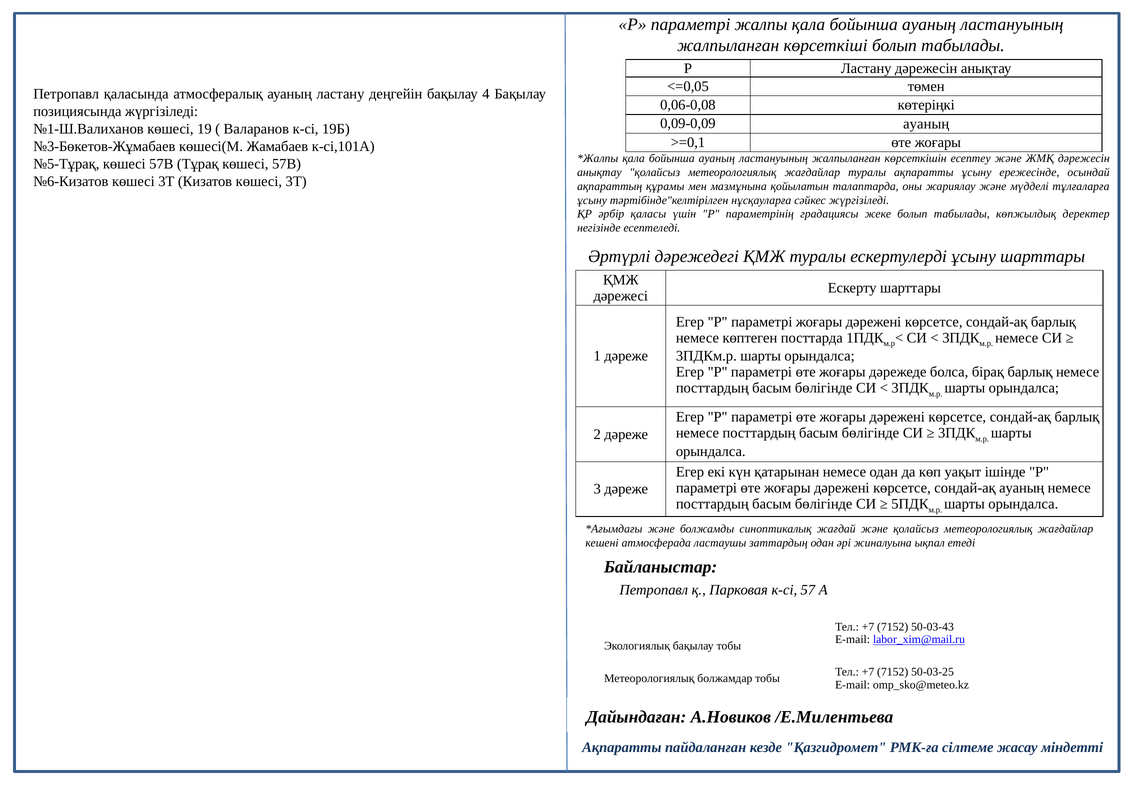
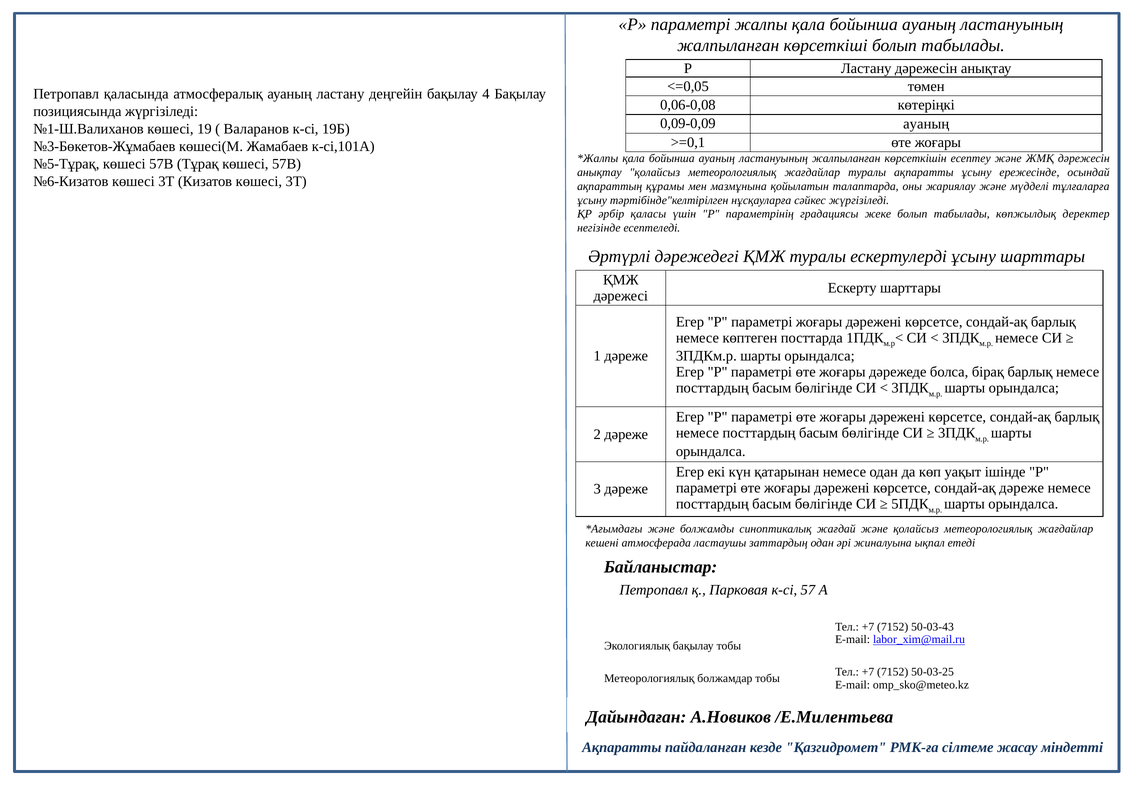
сондай-ақ ауаның: ауаның -> дәреже
